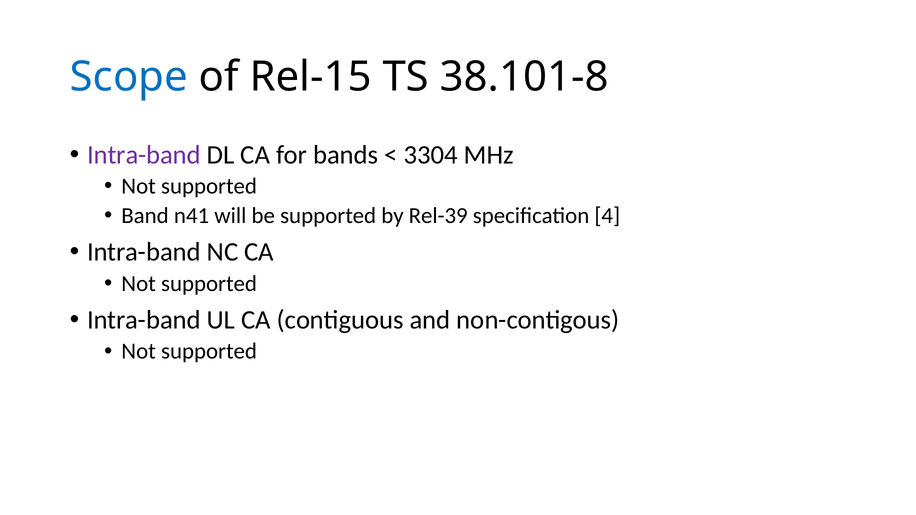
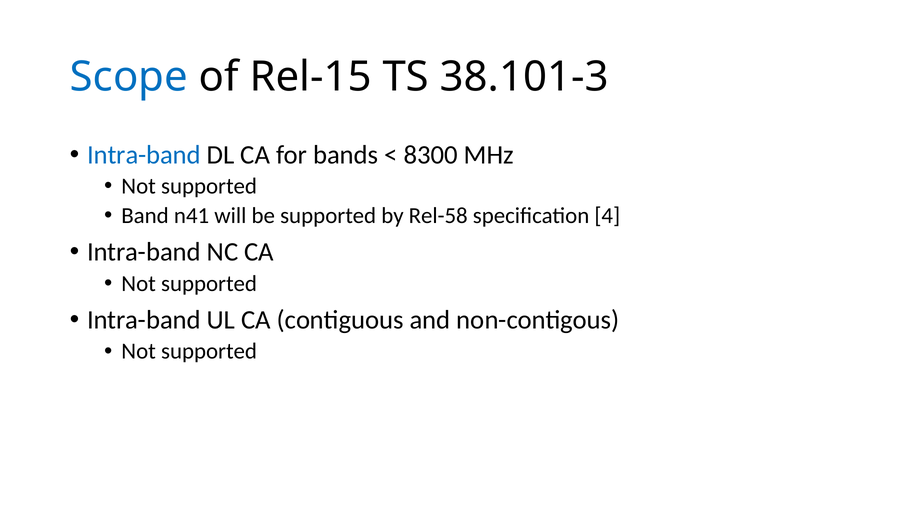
38.101-8: 38.101-8 -> 38.101-3
Intra-band at (144, 155) colour: purple -> blue
3304: 3304 -> 8300
Rel-39: Rel-39 -> Rel-58
